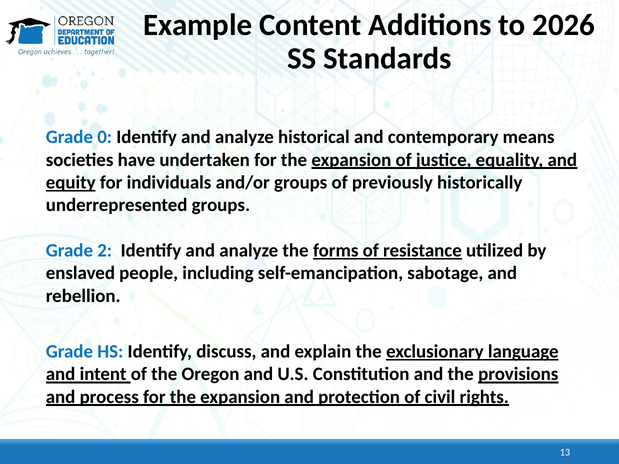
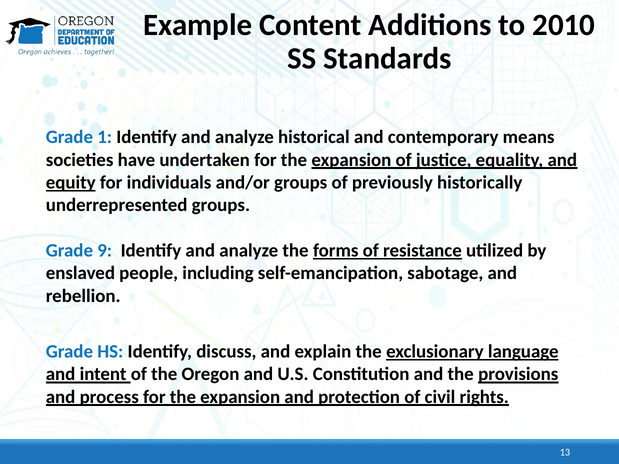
2026: 2026 -> 2010
0: 0 -> 1
2: 2 -> 9
